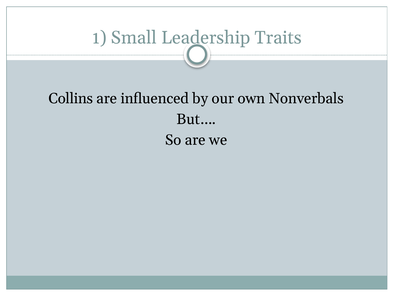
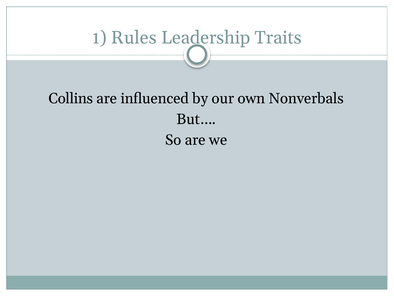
Small: Small -> Rules
